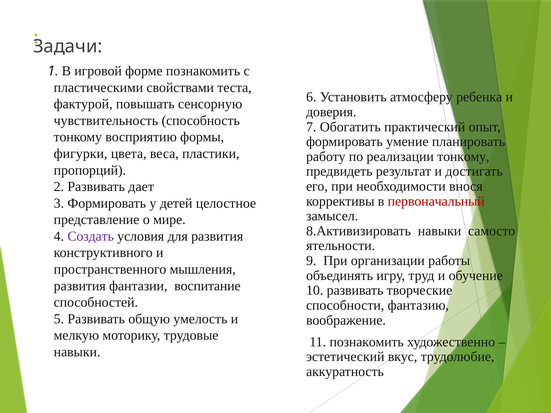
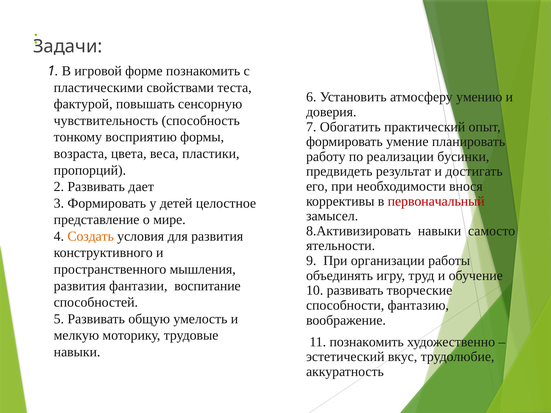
ребенка: ребенка -> умению
фигурки: фигурки -> возраста
реализации тонкому: тонкому -> бусинки
Создать colour: purple -> orange
